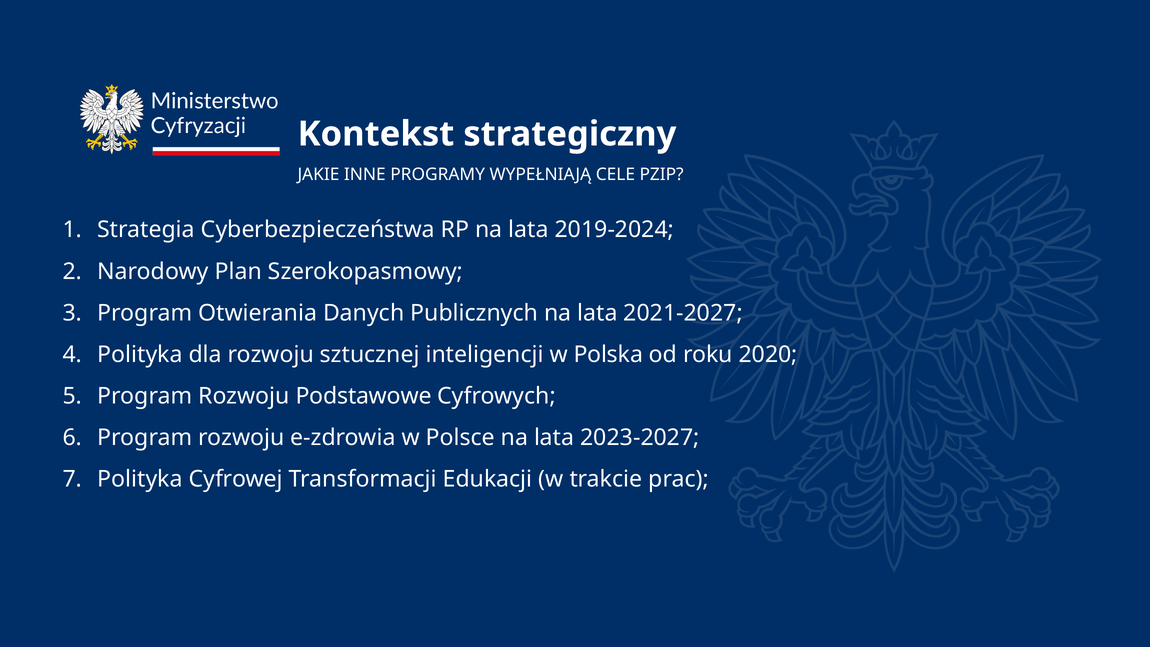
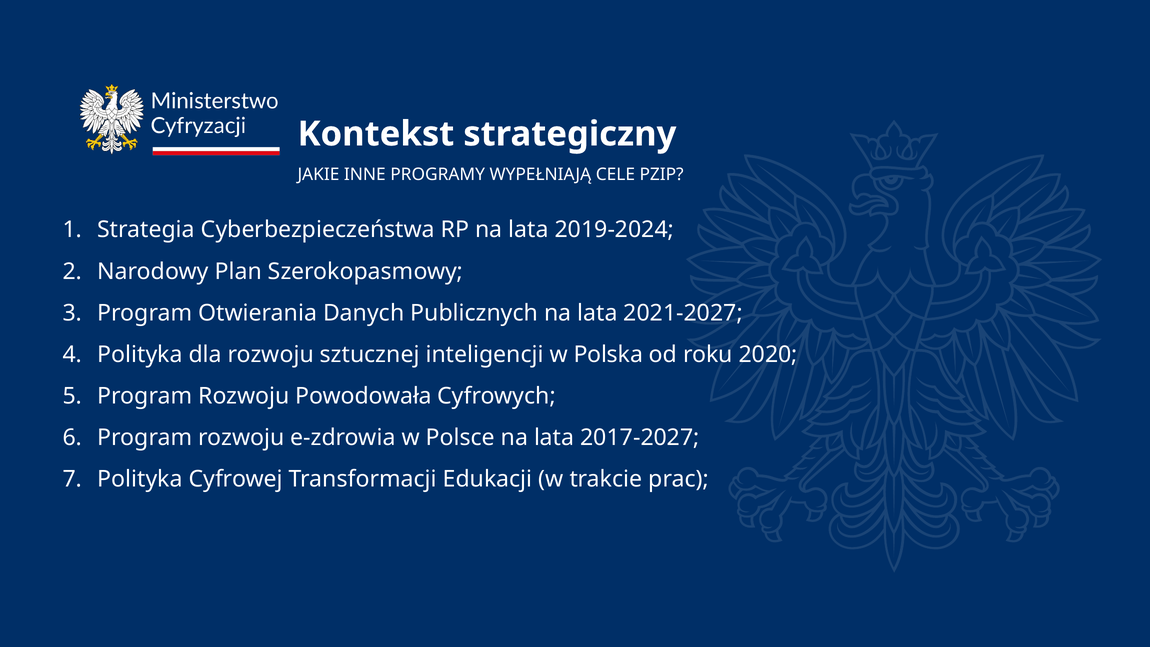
Podstawowe: Podstawowe -> Powodowała
2023-2027: 2023-2027 -> 2017-2027
